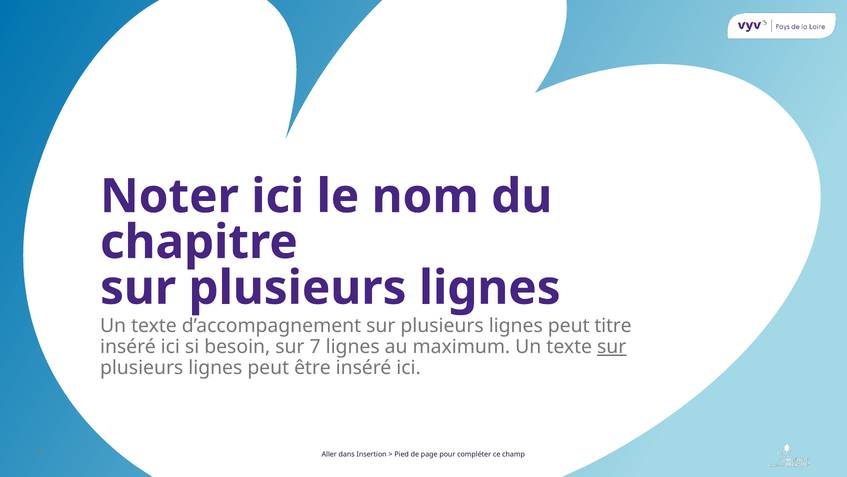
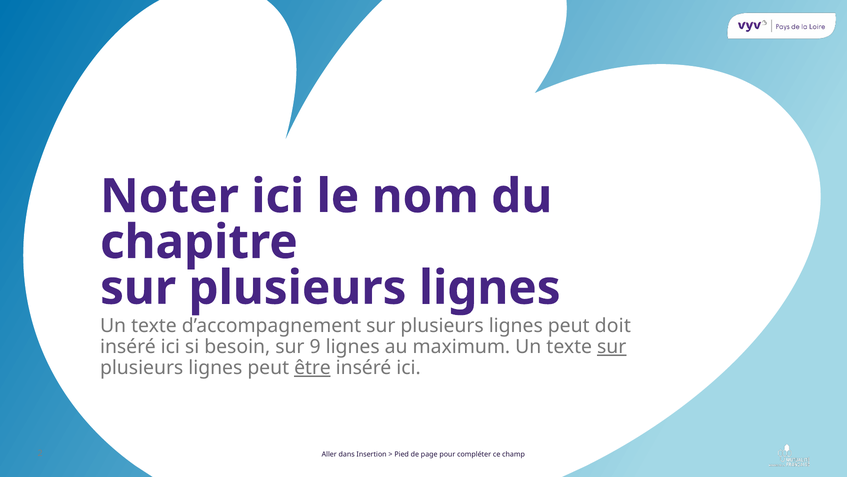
titre: titre -> doit
7: 7 -> 9
être underline: none -> present
